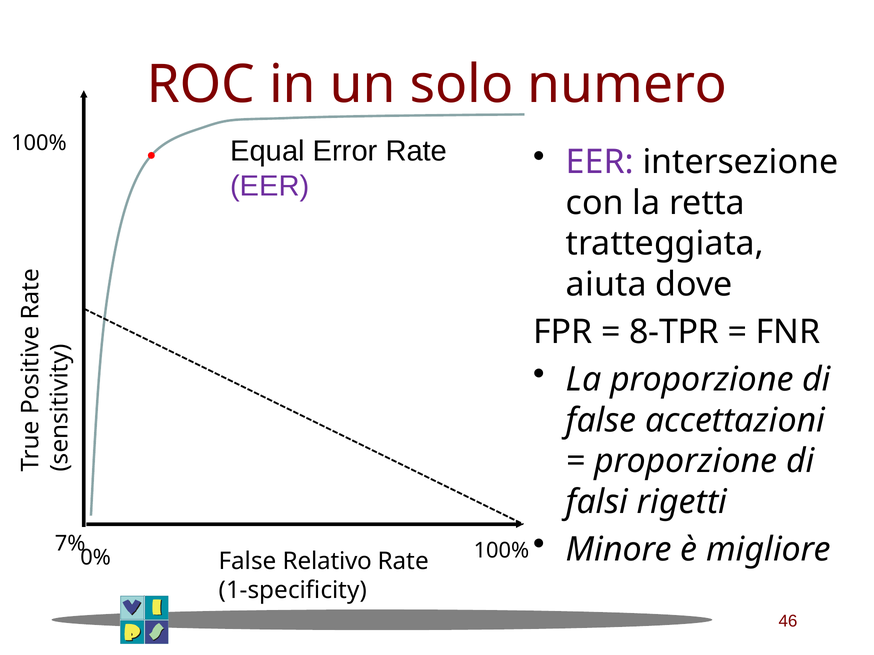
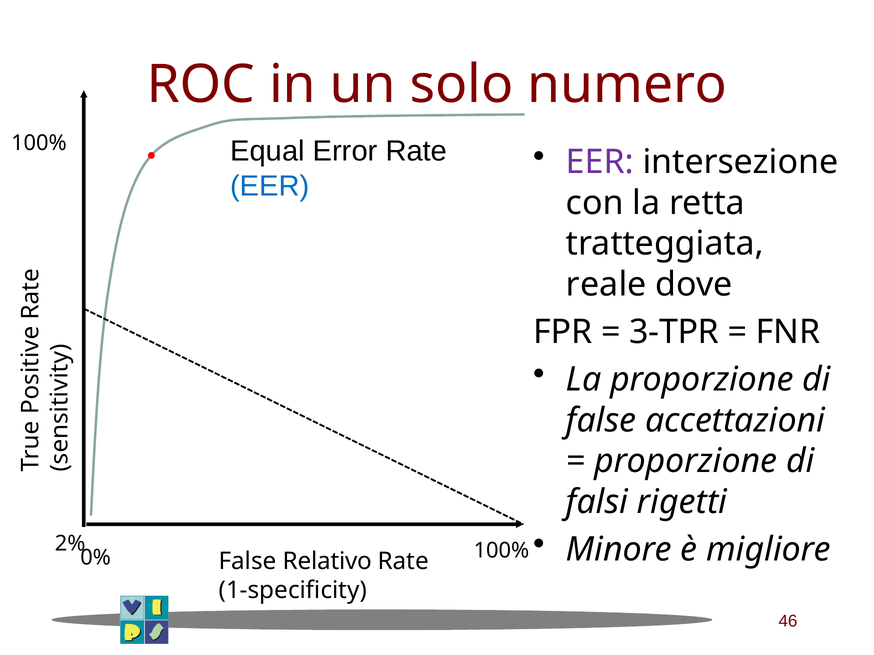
EER at (270, 186) colour: purple -> blue
aiuta: aiuta -> reale
8-TPR: 8-TPR -> 3-TPR
7%: 7% -> 2%
